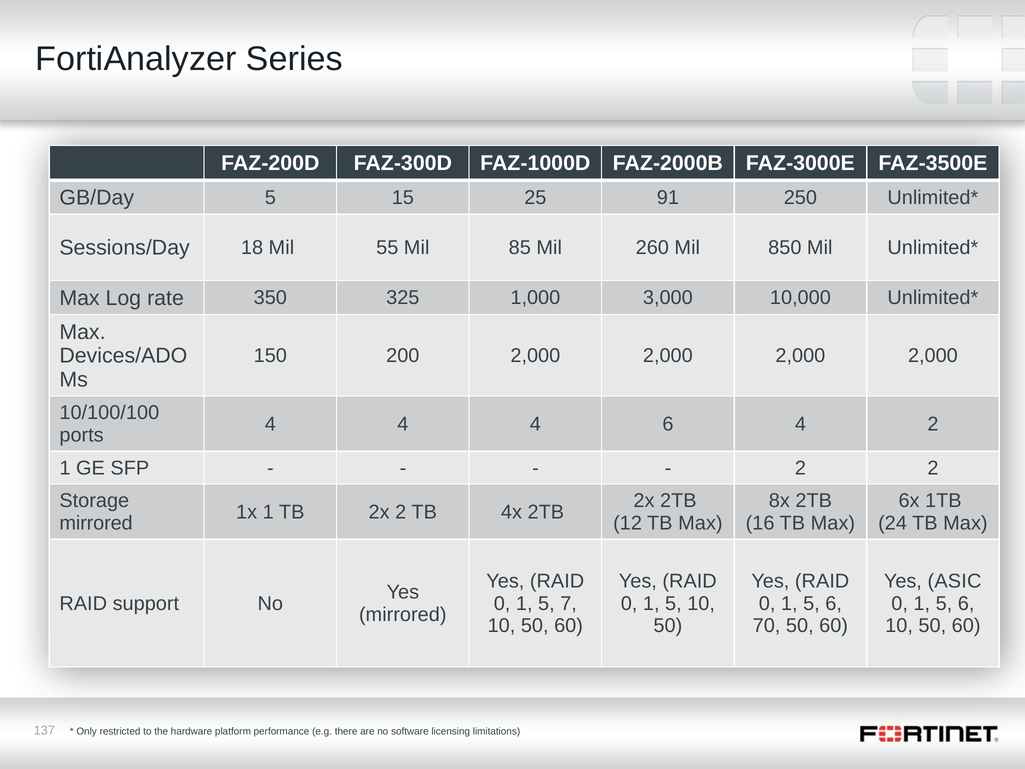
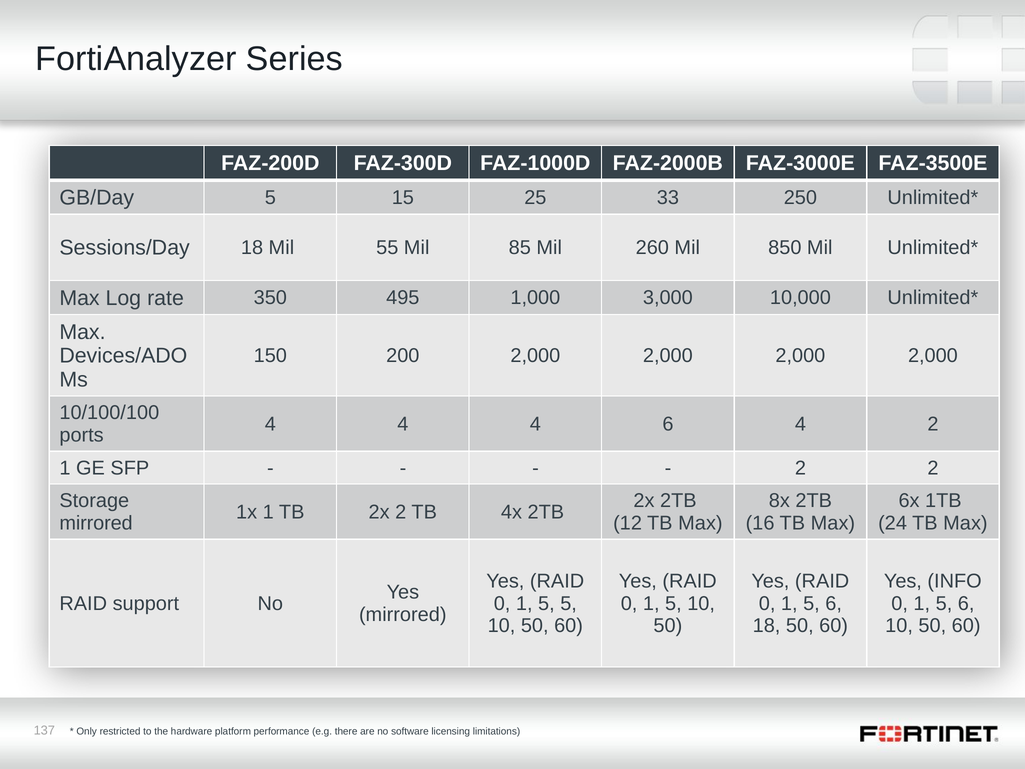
91: 91 -> 33
325: 325 -> 495
ASIC: ASIC -> INFO
5 7: 7 -> 5
70 at (767, 626): 70 -> 18
